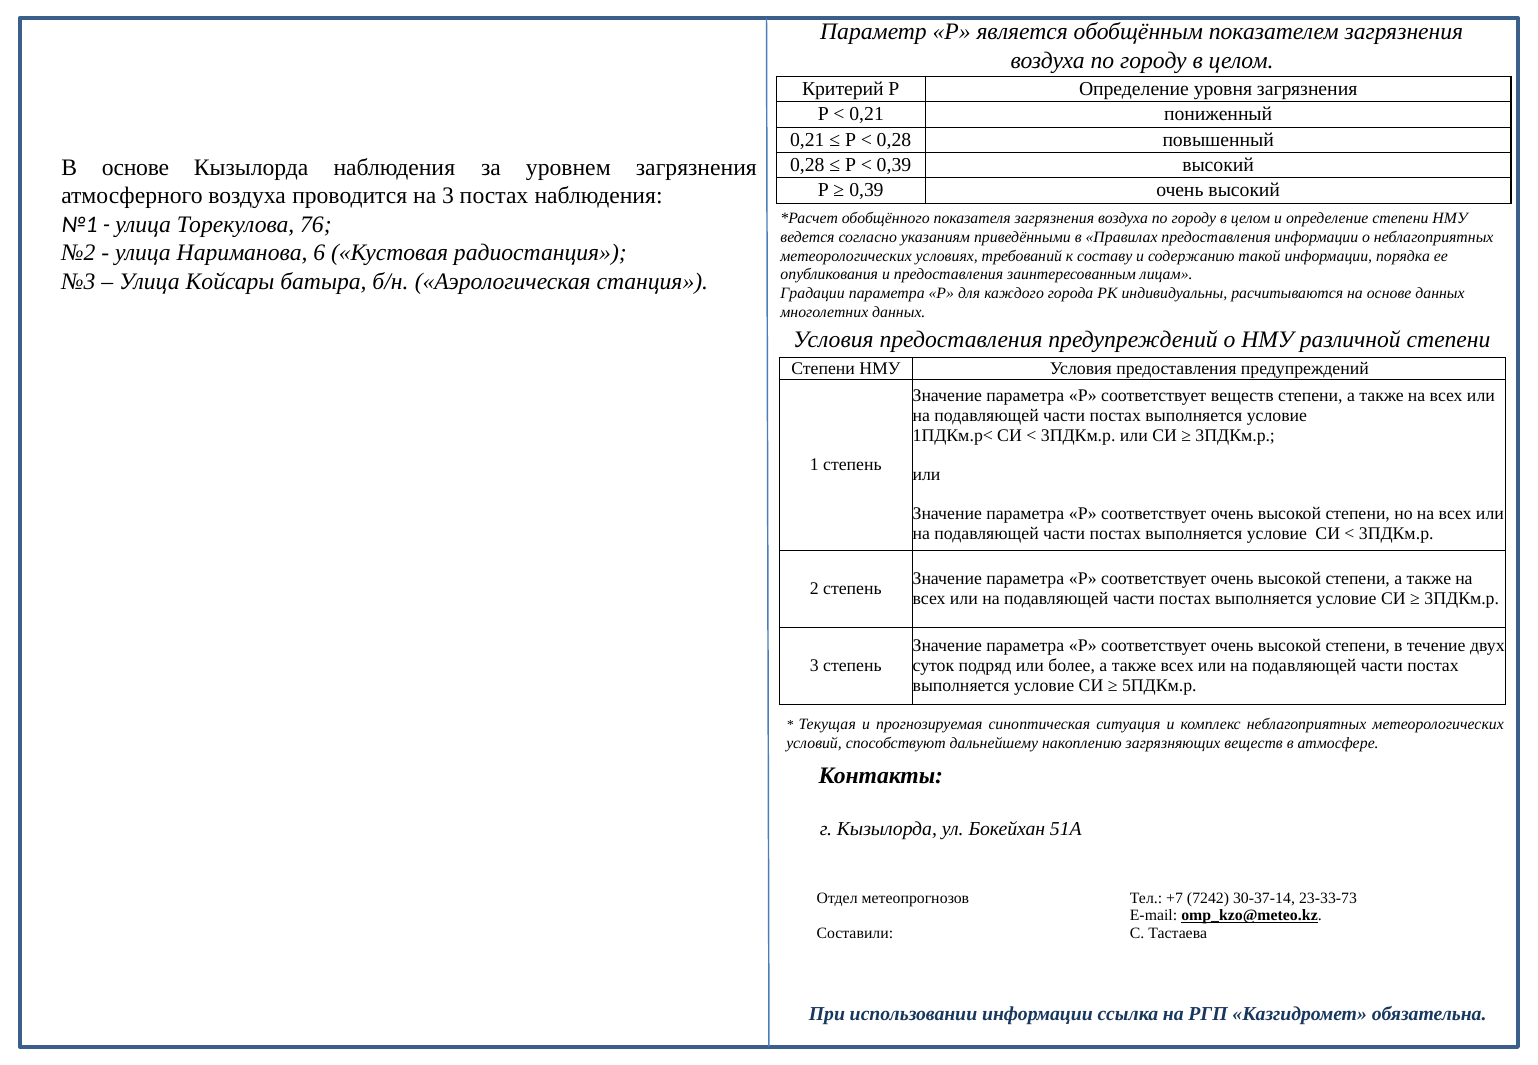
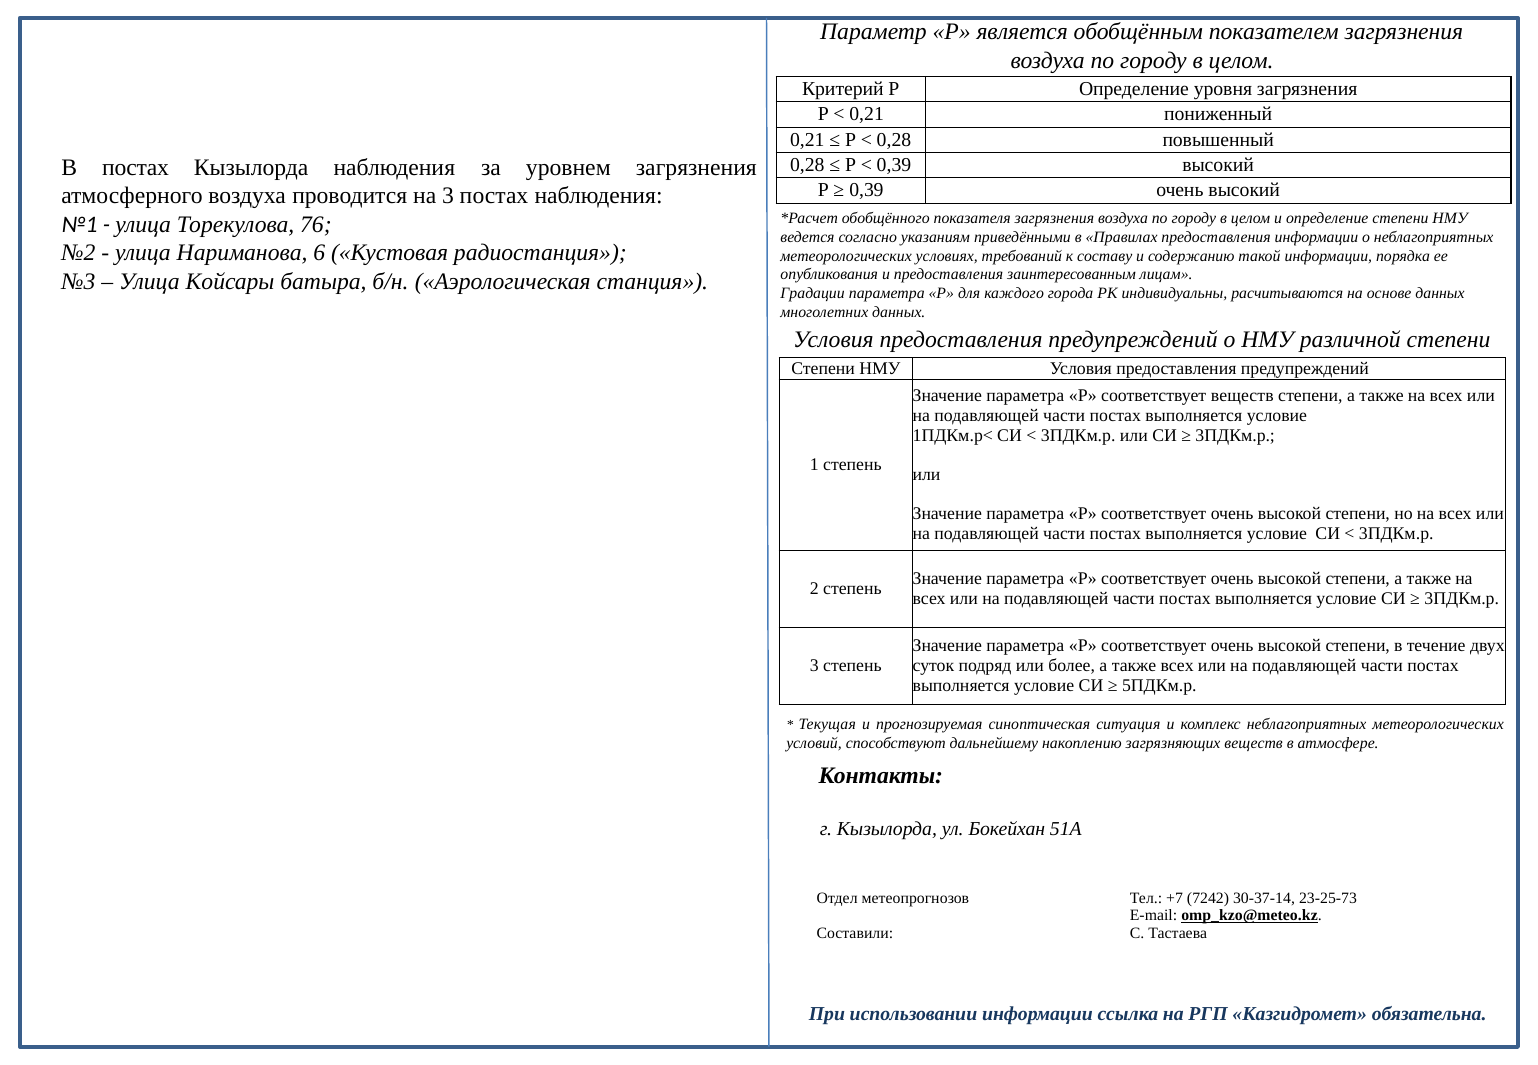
В основе: основе -> постах
23-33-73: 23-33-73 -> 23-25-73
